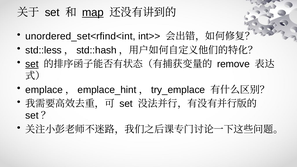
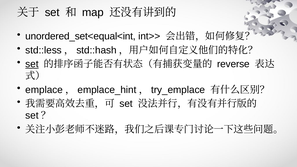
map underline: present -> none
unordered_set<rfind<int: unordered_set<rfind<int -> unordered_set<equal<int
remove: remove -> reverse
